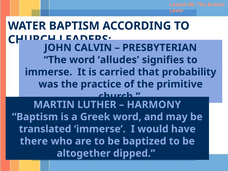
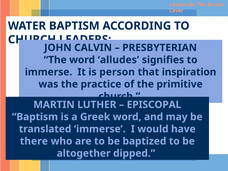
carried: carried -> person
probability: probability -> inspiration
HARMONY: HARMONY -> EPISCOPAL
